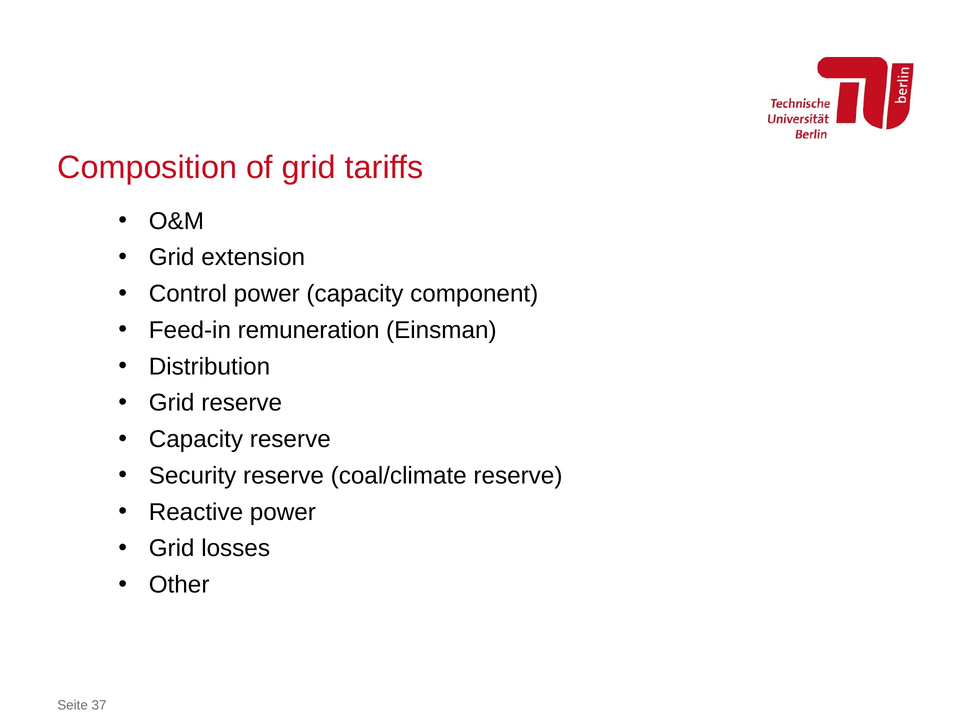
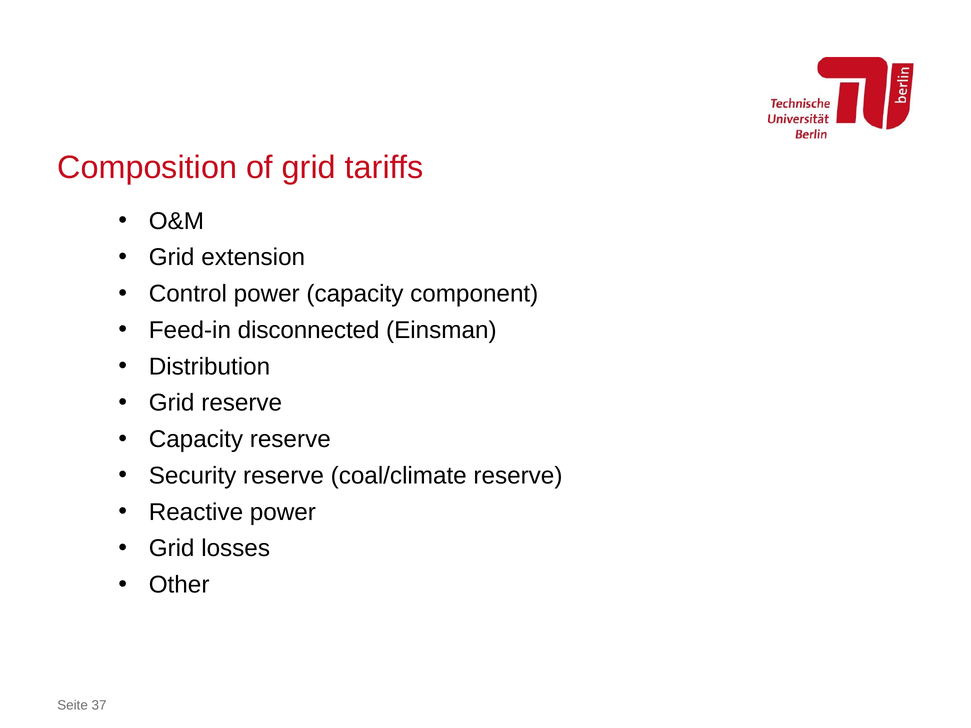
remuneration: remuneration -> disconnected
